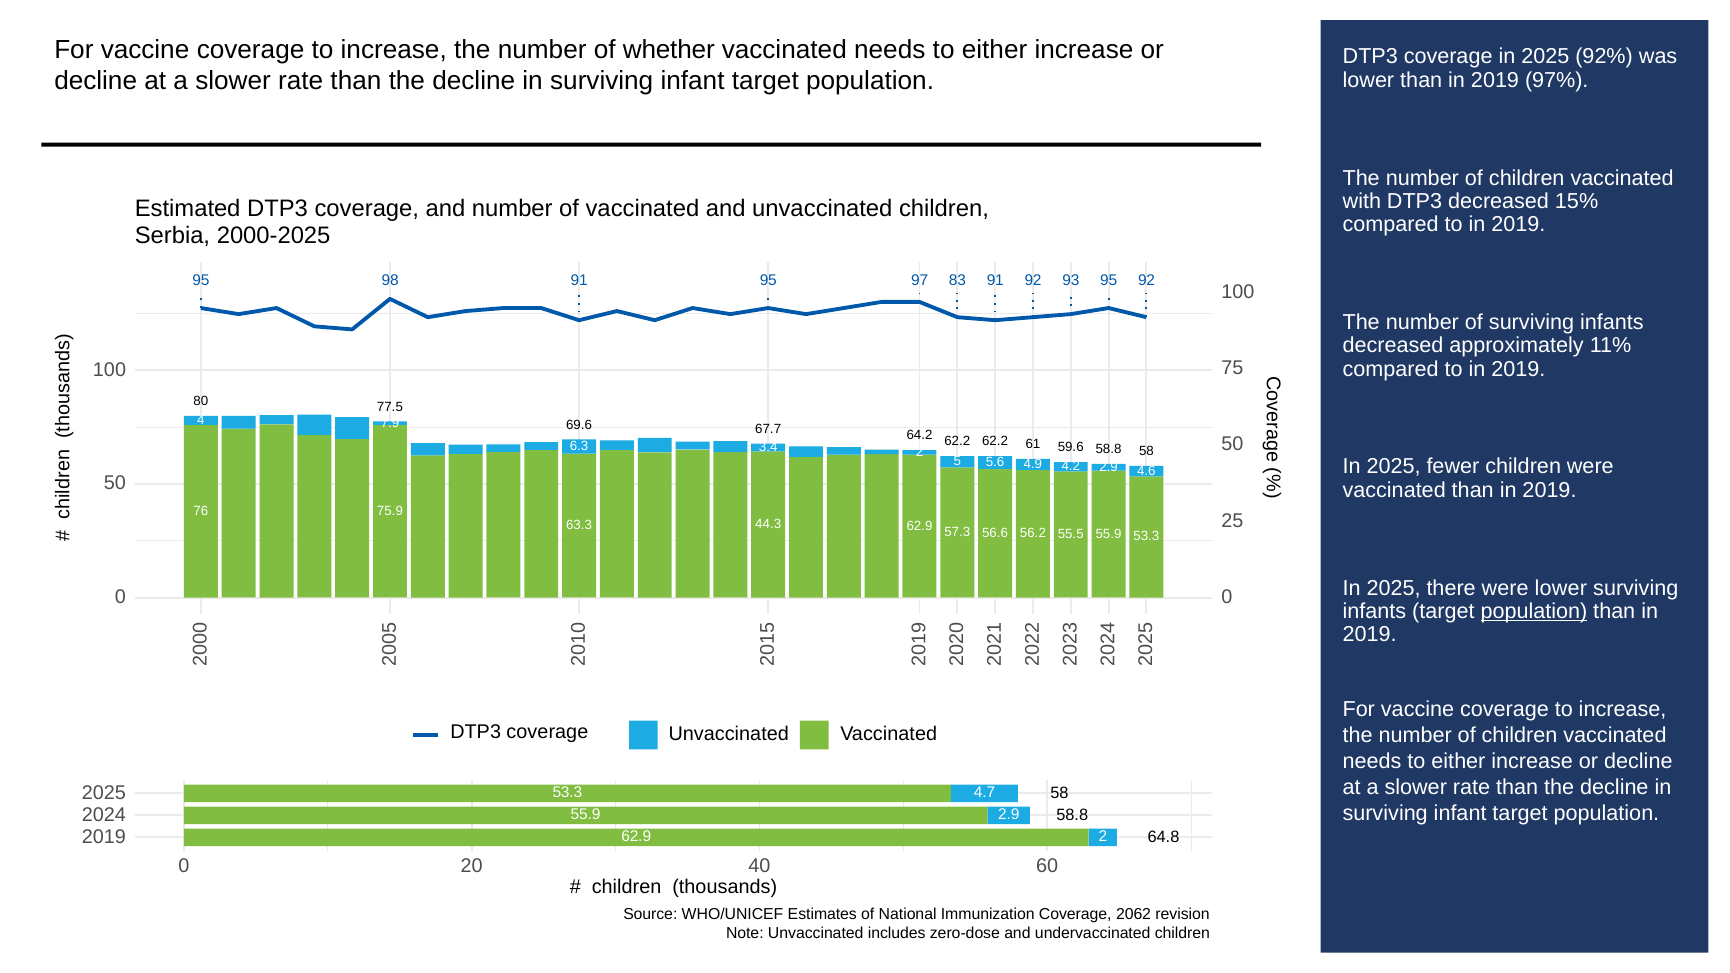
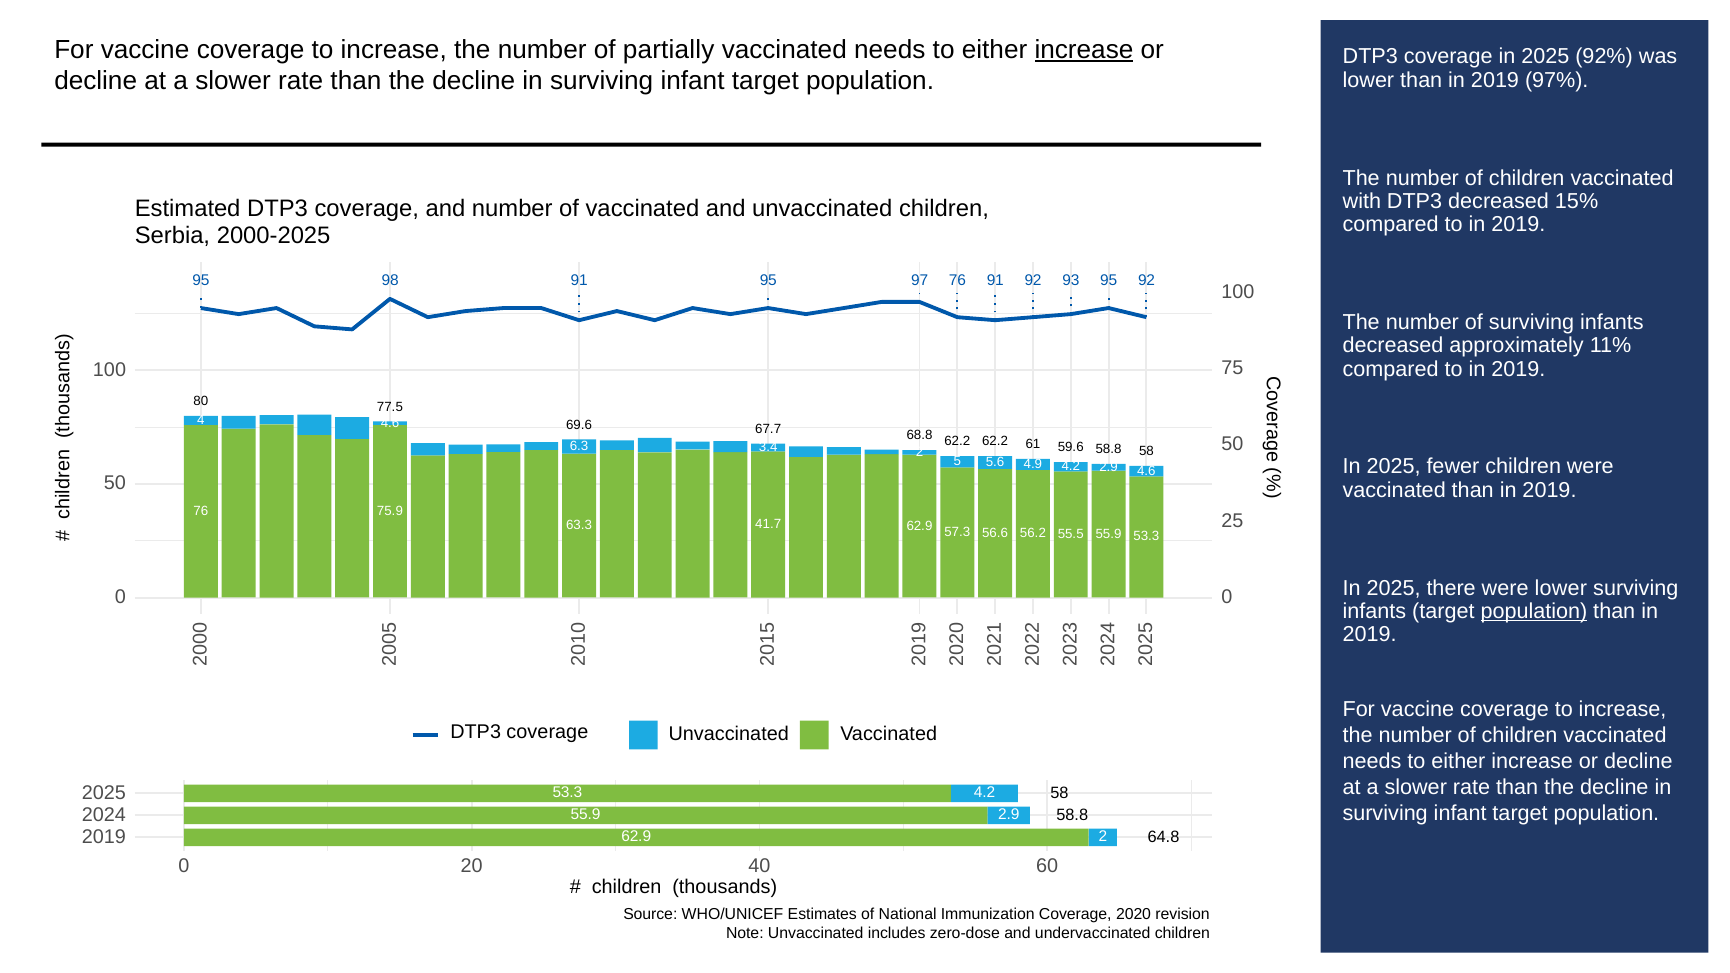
whether: whether -> partially
increase at (1084, 50) underline: none -> present
97 83: 83 -> 76
7.9 at (390, 423): 7.9 -> 4.6
64.2: 64.2 -> 68.8
44.3: 44.3 -> 41.7
53.3 4.7: 4.7 -> 4.2
2062: 2062 -> 2020
